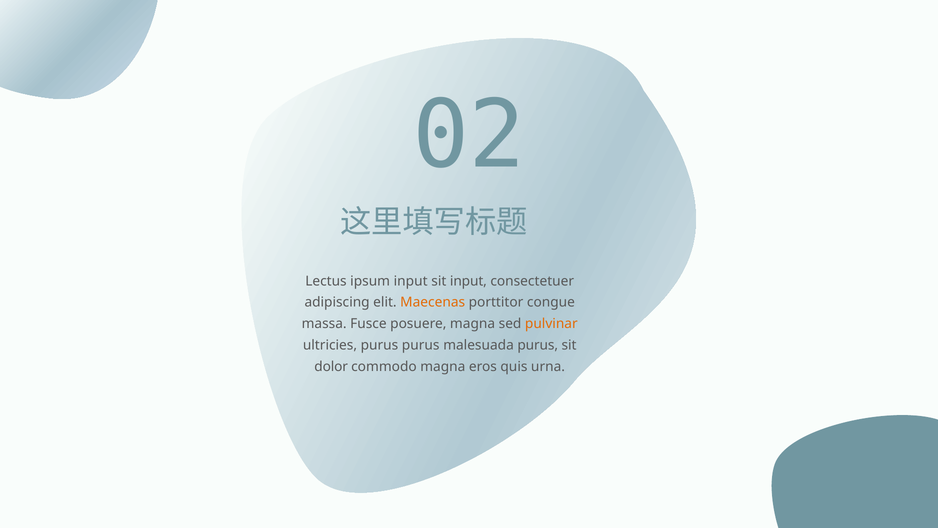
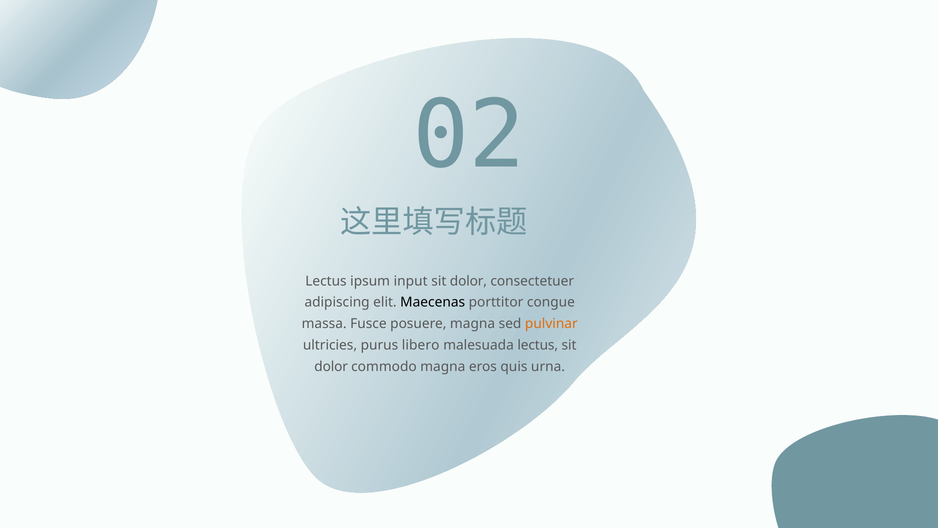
input at (468, 281): input -> dolor
Maecenas colour: orange -> black
purus purus: purus -> libero
malesuada purus: purus -> lectus
